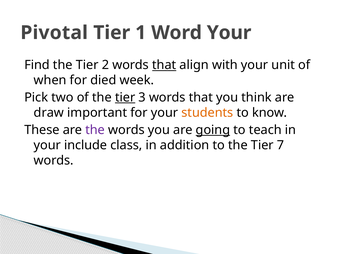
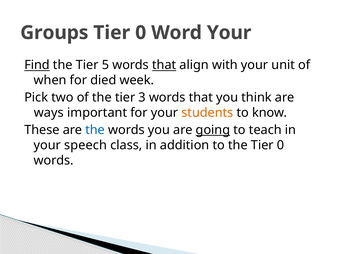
Pivotal: Pivotal -> Groups
1 at (141, 33): 1 -> 0
Find underline: none -> present
2: 2 -> 5
tier at (125, 97) underline: present -> none
draw: draw -> ways
the at (95, 130) colour: purple -> blue
include: include -> speech
the Tier 7: 7 -> 0
